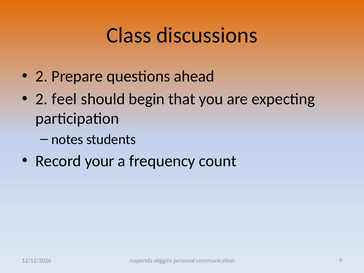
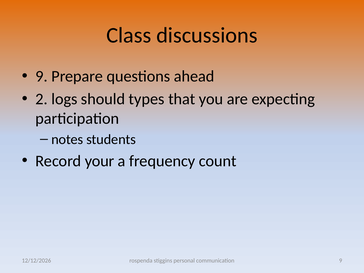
2 at (42, 76): 2 -> 9
feel: feel -> logs
begin: begin -> types
